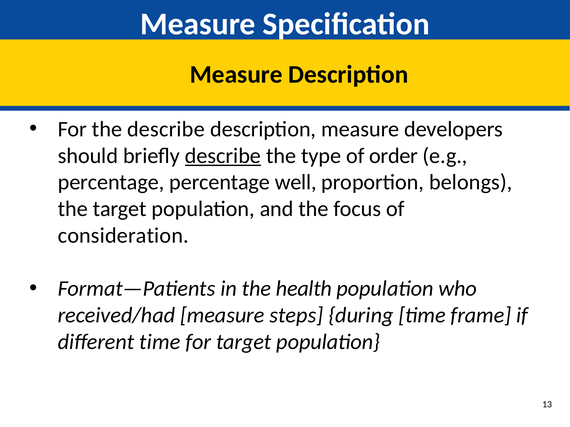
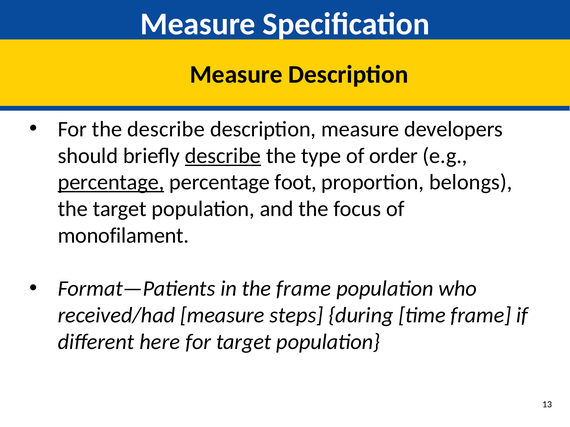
percentage at (111, 183) underline: none -> present
well: well -> foot
consideration: consideration -> monofilament
the health: health -> frame
different time: time -> here
